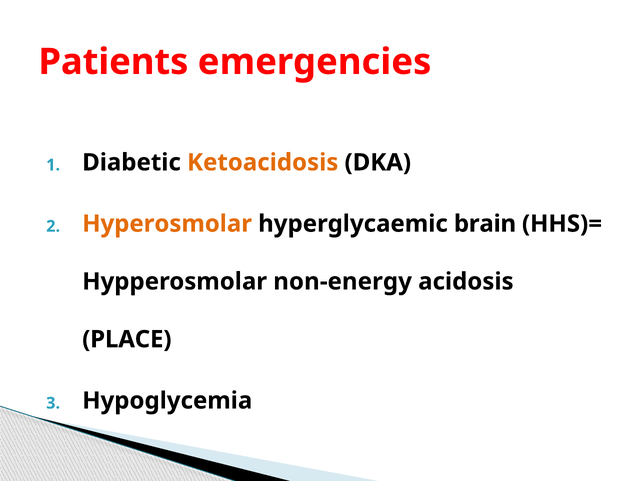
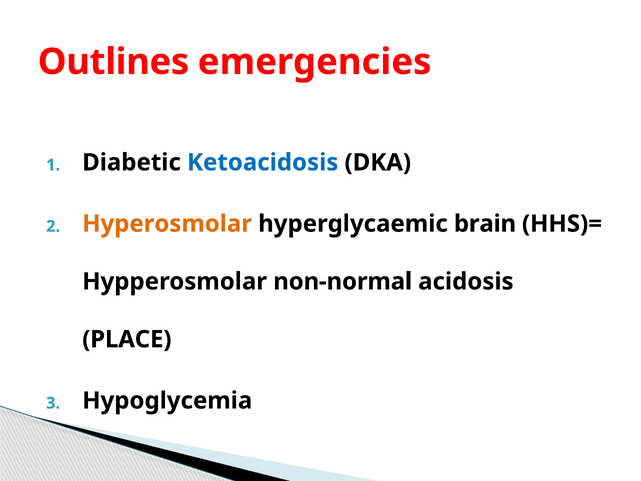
Patients: Patients -> Outlines
Ketoacidosis colour: orange -> blue
non-energy: non-energy -> non-normal
